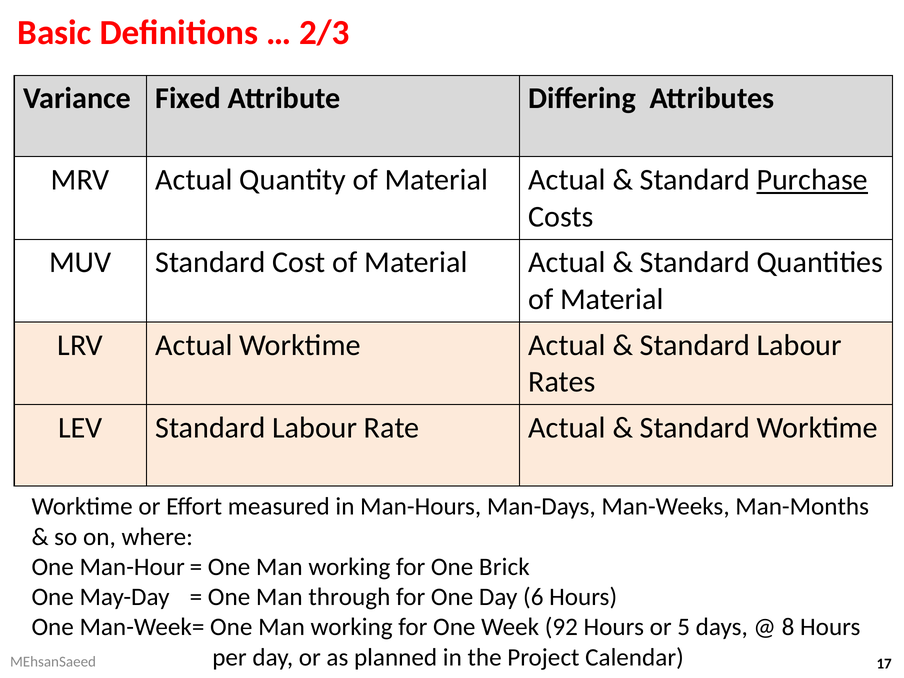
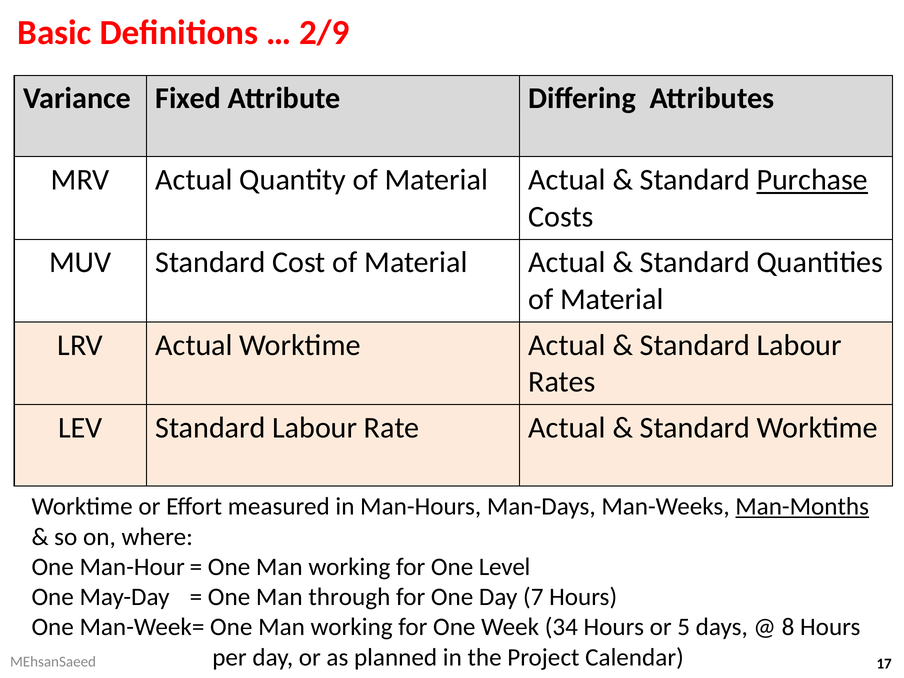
2/3: 2/3 -> 2/9
Man-Months underline: none -> present
Brick: Brick -> Level
6: 6 -> 7
92: 92 -> 34
